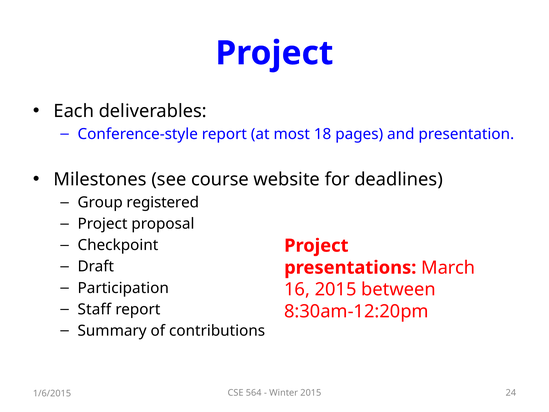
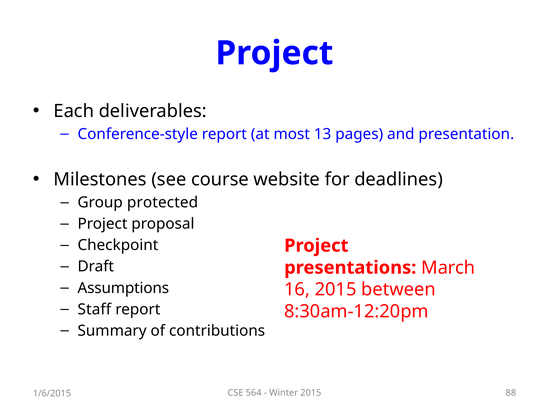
18: 18 -> 13
registered: registered -> protected
Participation: Participation -> Assumptions
24: 24 -> 88
